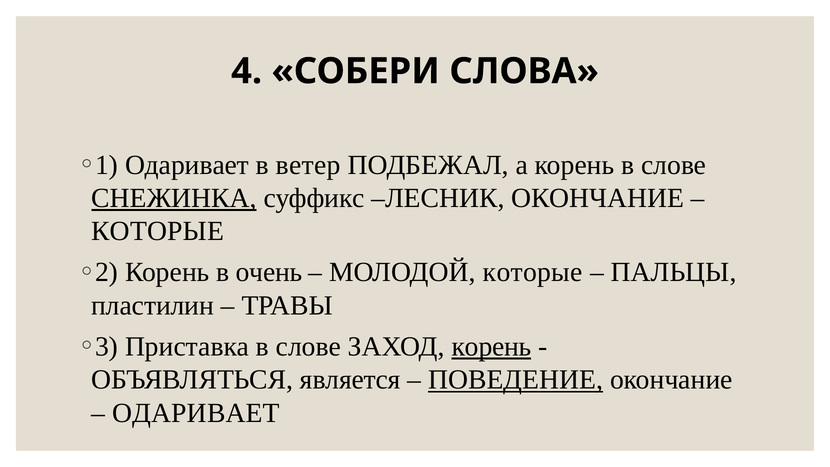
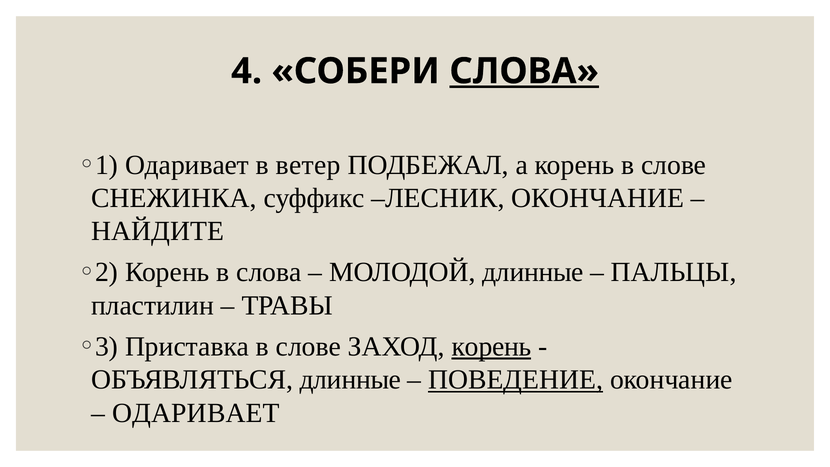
СЛОВА at (524, 71) underline: none -> present
СНЕЖИНКА underline: present -> none
КОТОРЫЕ at (158, 231): КОТОРЫЕ -> НАЙДИТЕ
в очень: очень -> слова
МОЛОДОЙ которые: которые -> длинные
ОБЪЯВЛЯТЬСЯ является: является -> длинные
